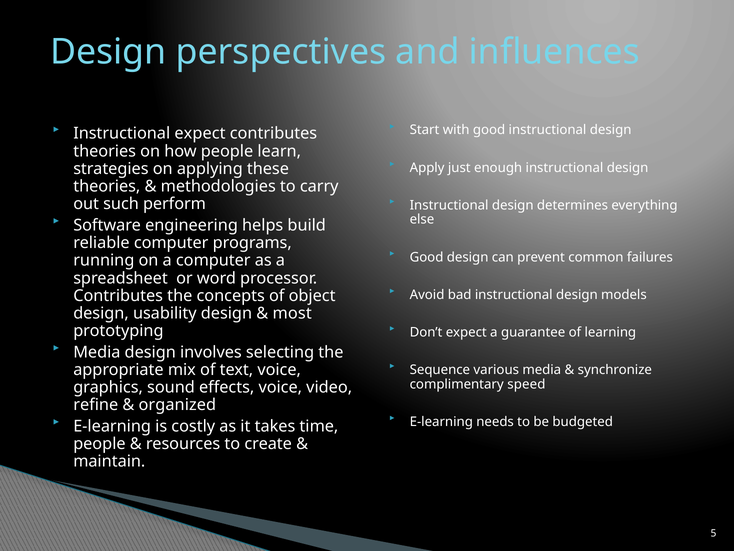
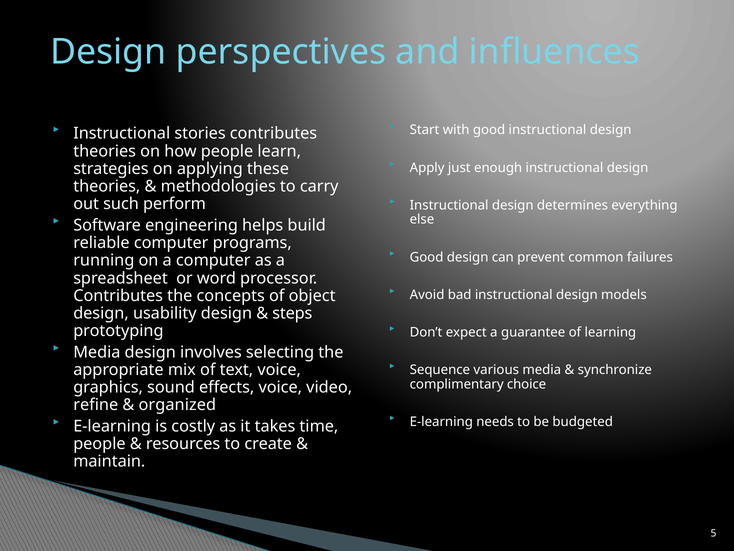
Instructional expect: expect -> stories
most: most -> steps
speed: speed -> choice
